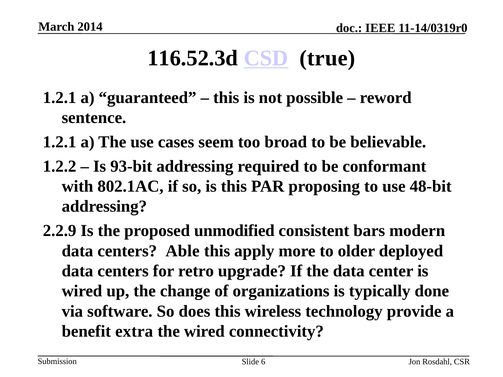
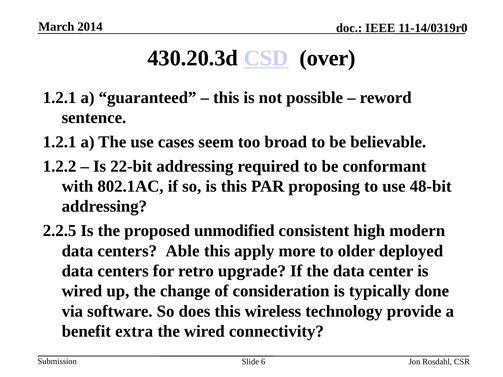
116.52.3d: 116.52.3d -> 430.20.3d
true: true -> over
93-bit: 93-bit -> 22-bit
2.2.9: 2.2.9 -> 2.2.5
bars: bars -> high
organizations: organizations -> consideration
